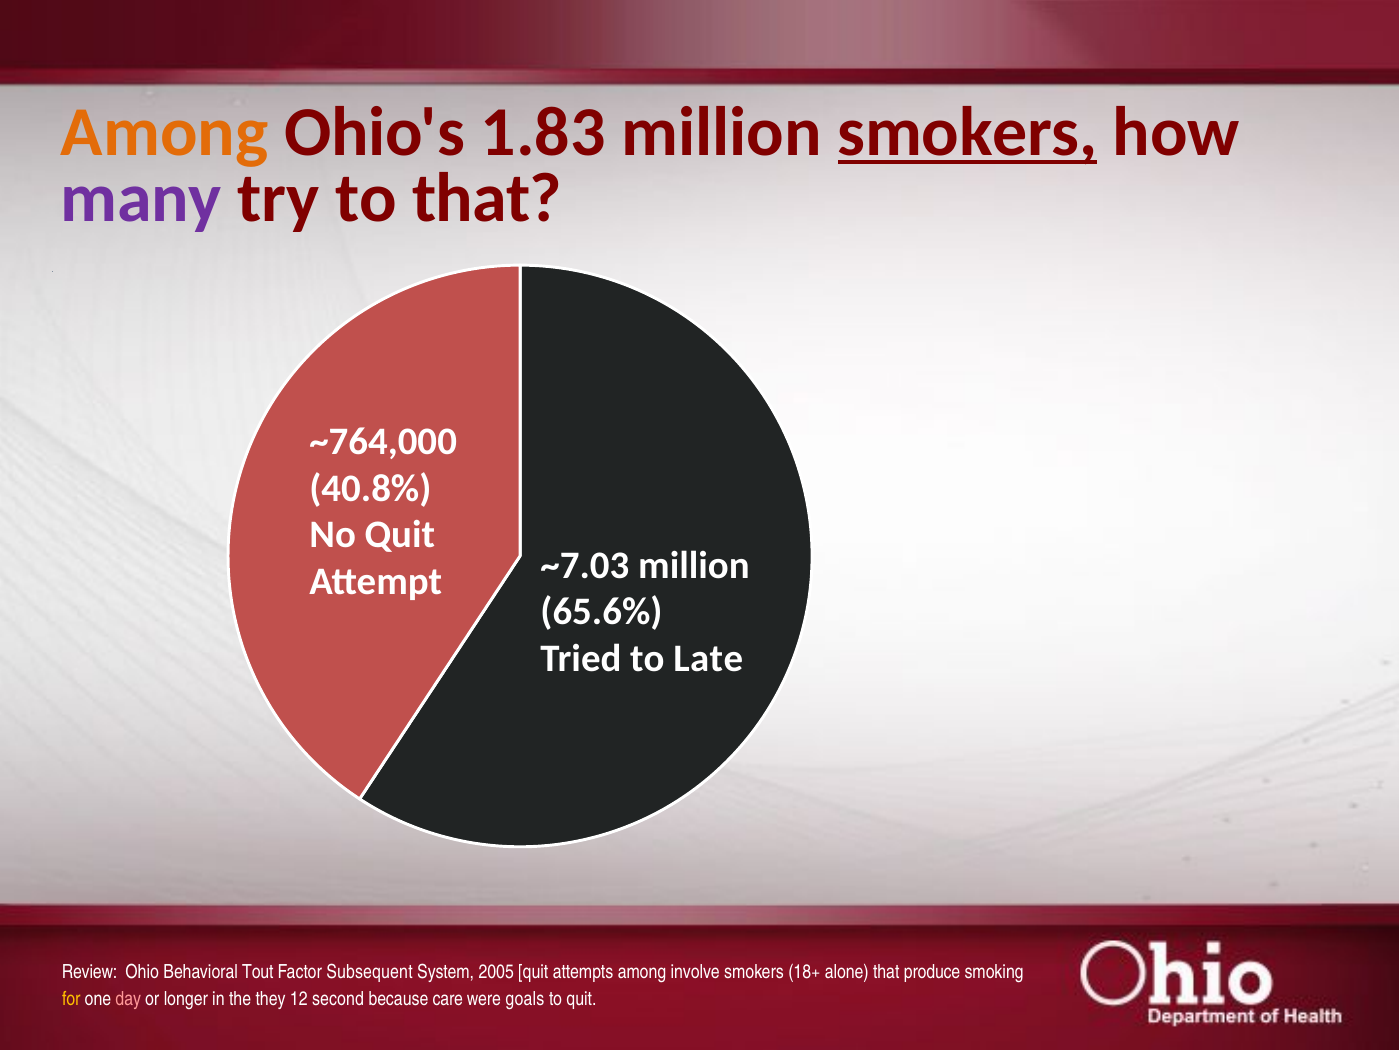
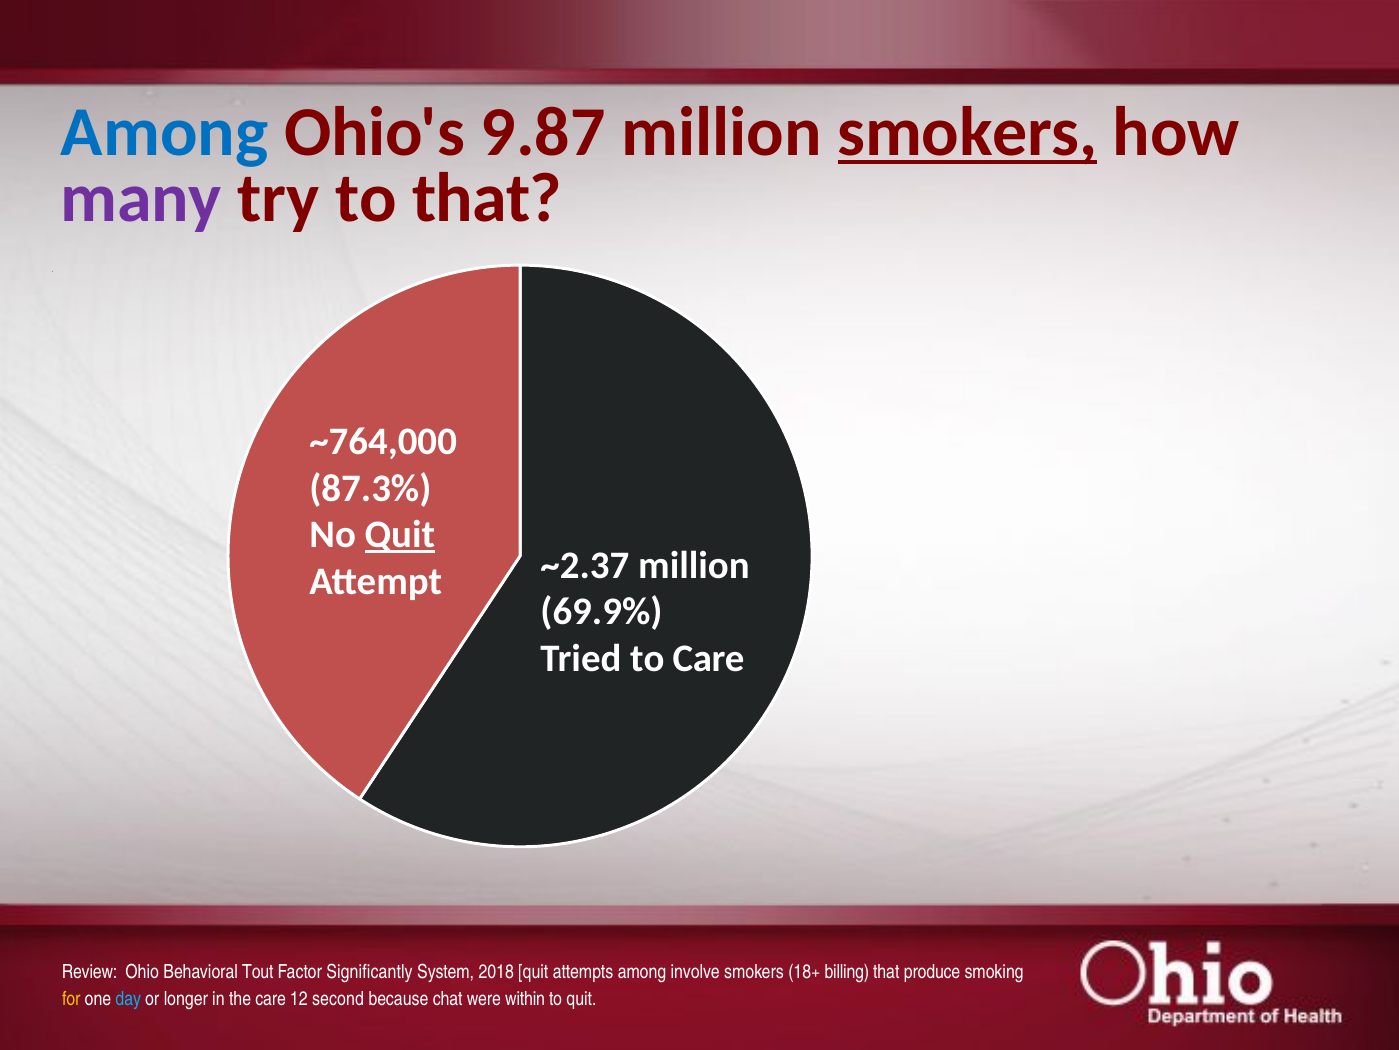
Among at (165, 132) colour: orange -> blue
1.83: 1.83 -> 9.87
40.8%: 40.8% -> 87.3%
Quit at (400, 534) underline: none -> present
~7.03: ~7.03 -> ~2.37
65.6%: 65.6% -> 69.9%
to Late: Late -> Care
Subsequent: Subsequent -> Significantly
2005: 2005 -> 2018
alone: alone -> billing
day colour: pink -> light blue
the they: they -> care
care: care -> chat
goals: goals -> within
